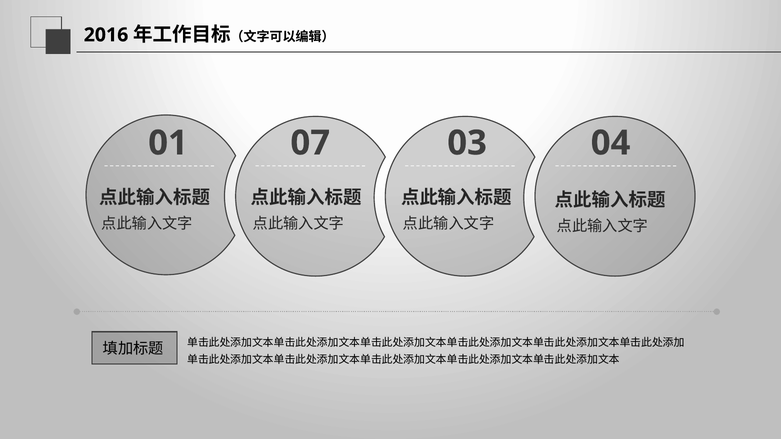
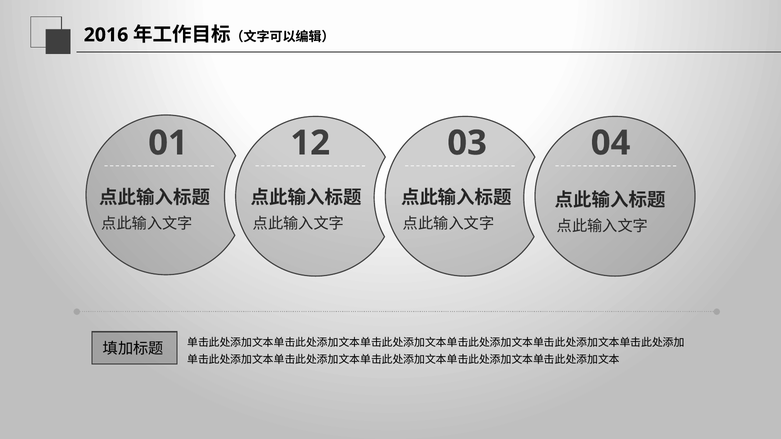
07: 07 -> 12
